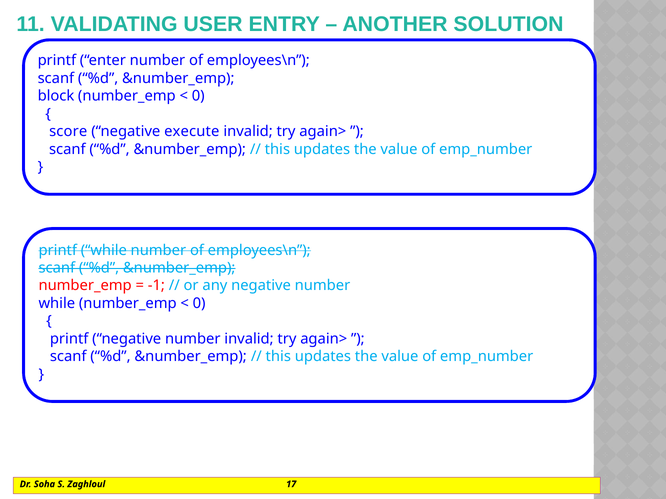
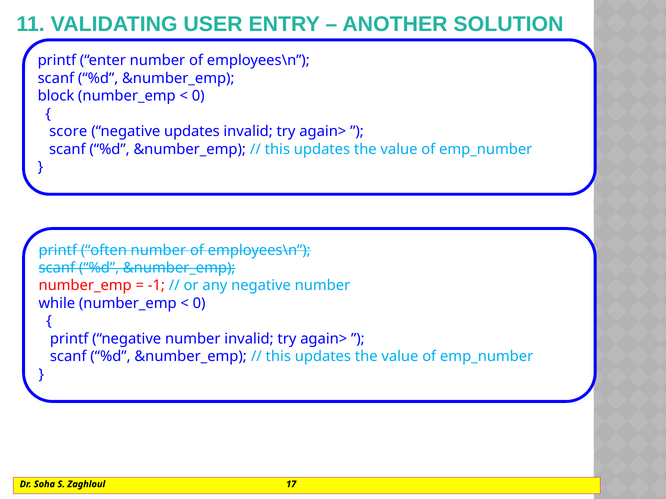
negative execute: execute -> updates
printf while: while -> often
